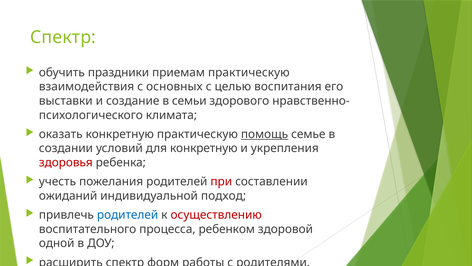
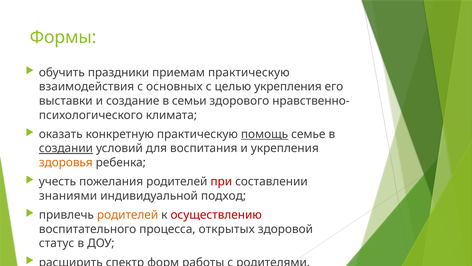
Спектр at (63, 37): Спектр -> Формы
целью воспитания: воспитания -> укрепления
создании underline: none -> present
для конкретную: конкретную -> воспитания
здоровья colour: red -> orange
ожиданий: ожиданий -> знаниями
родителей at (128, 215) colour: blue -> orange
ребенком: ребенком -> открытых
одной: одной -> статус
